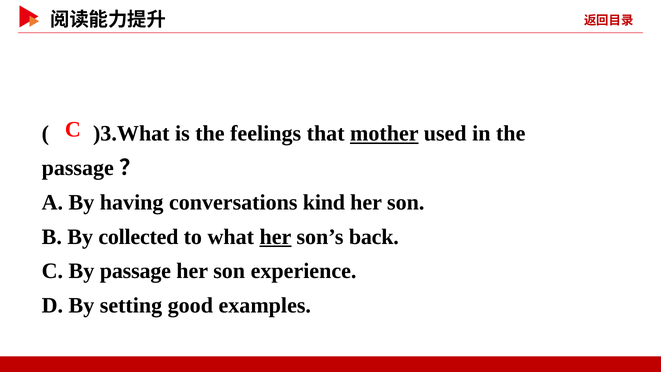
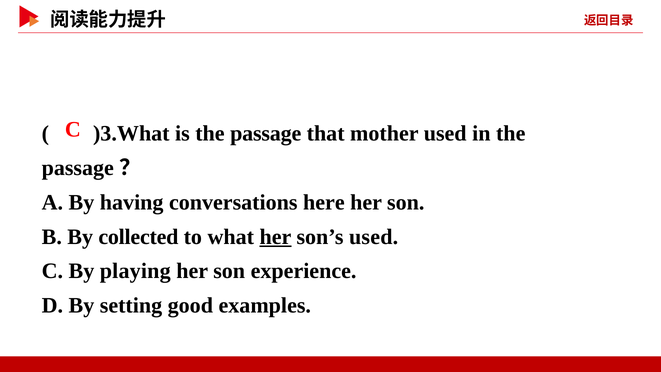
is the feelings: feelings -> passage
mother underline: present -> none
kind: kind -> here
son’s back: back -> used
By passage: passage -> playing
